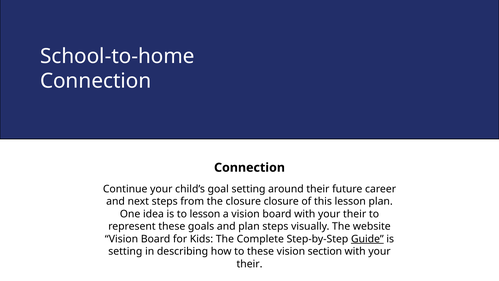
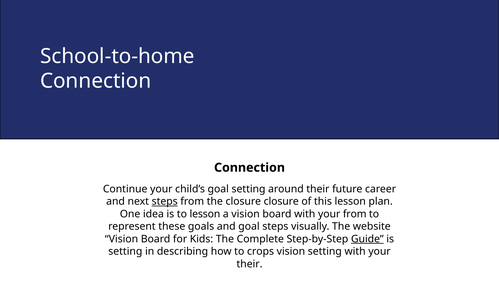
steps at (165, 201) underline: none -> present
board with your their: their -> from
and plan: plan -> goal
to these: these -> crops
vision section: section -> setting
